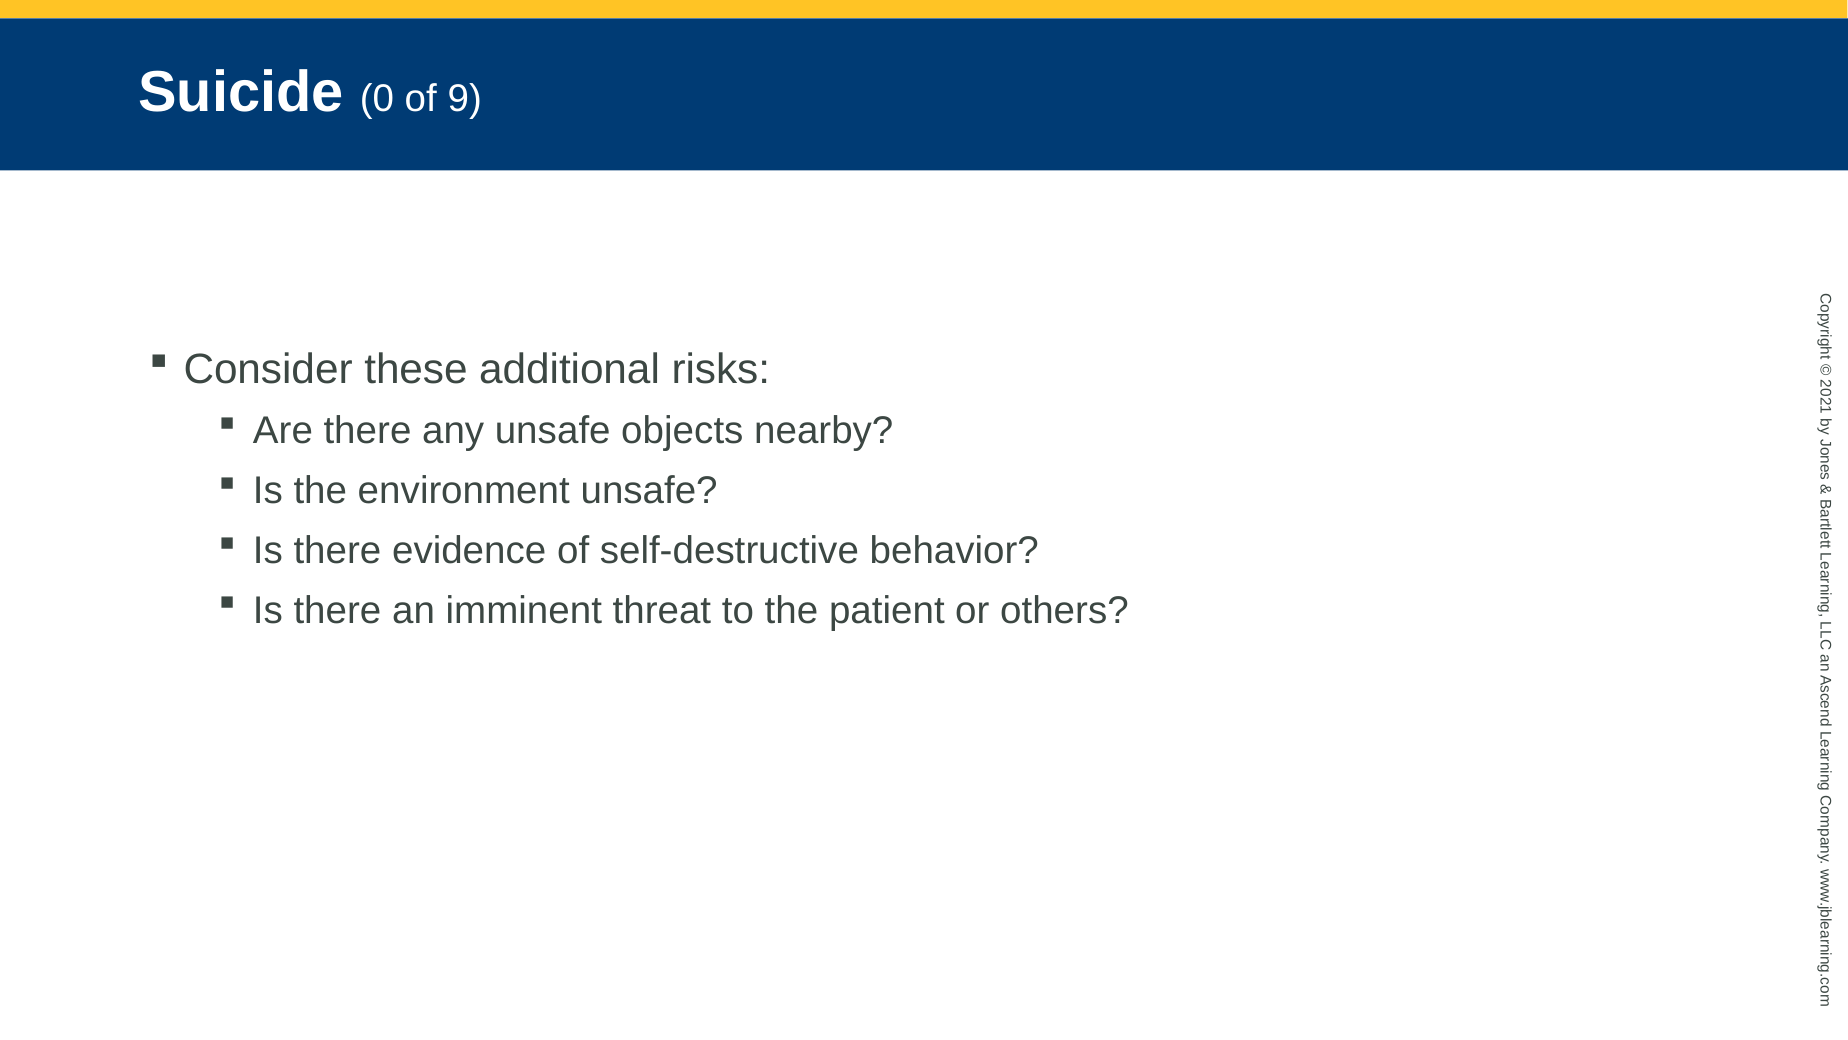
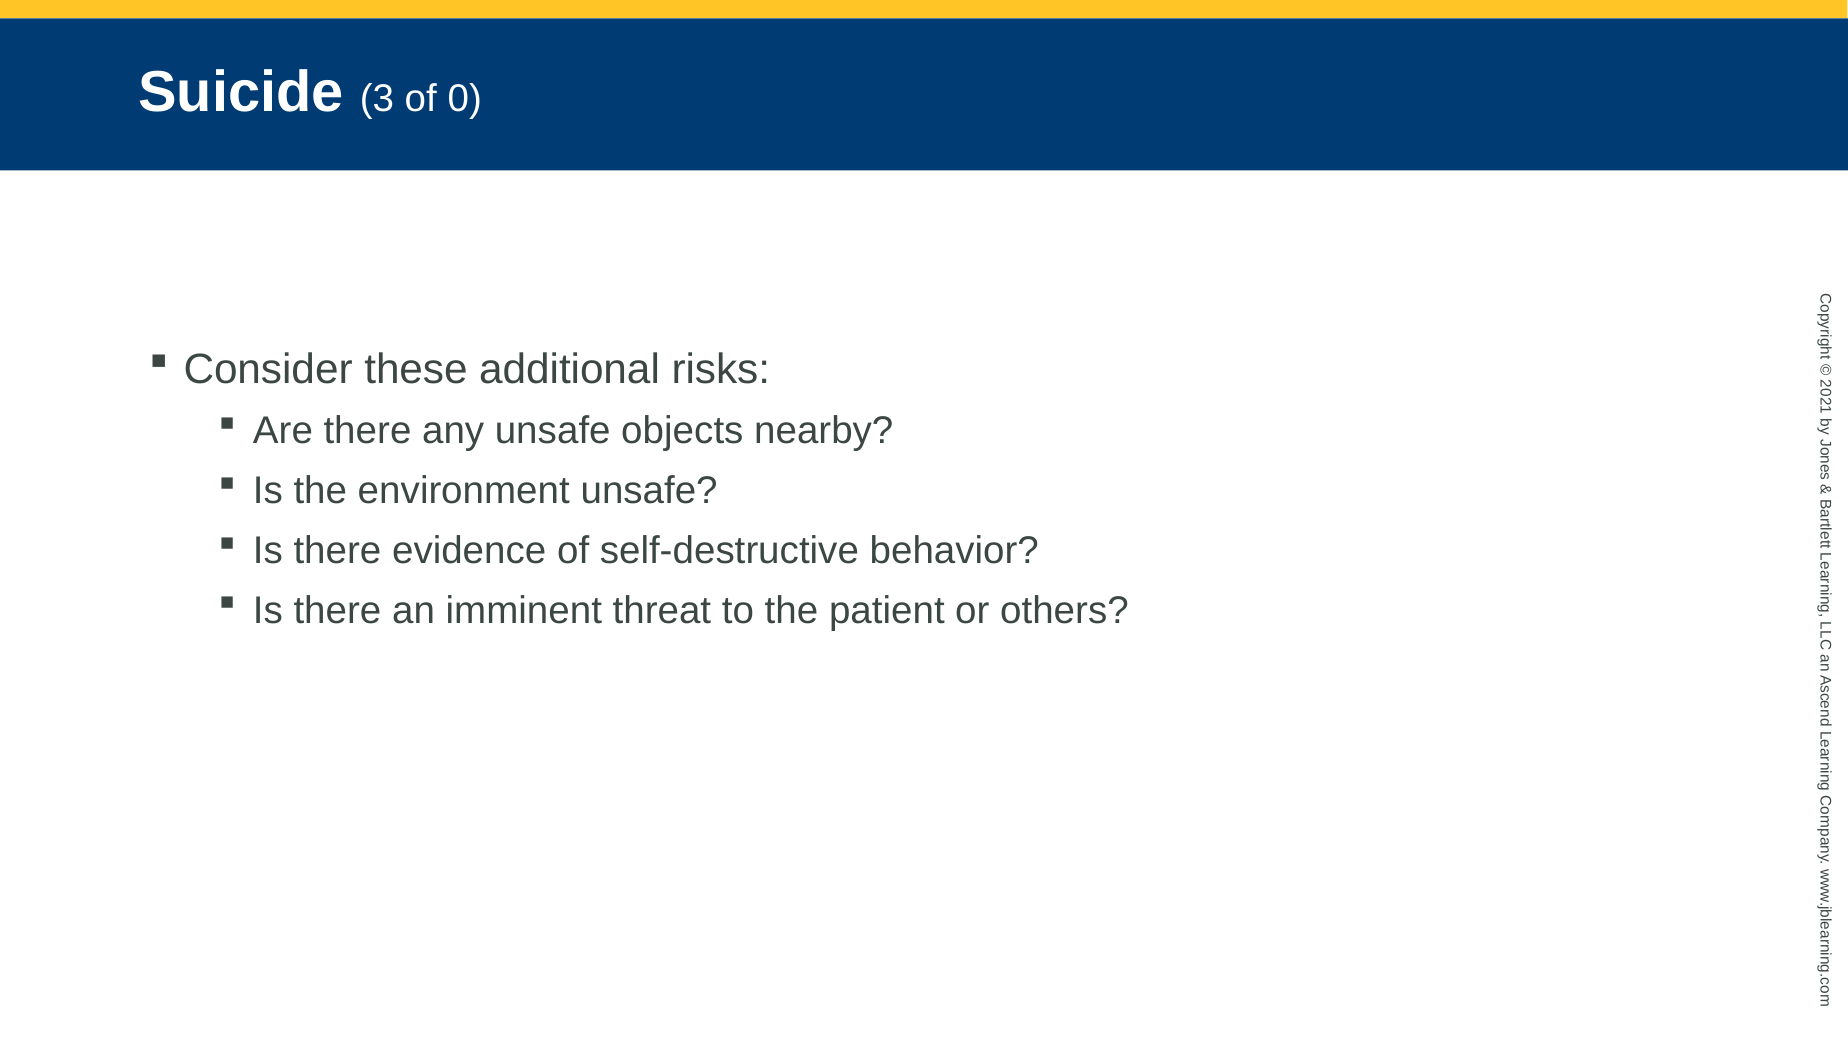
Suicide 0: 0 -> 3
of 9: 9 -> 0
